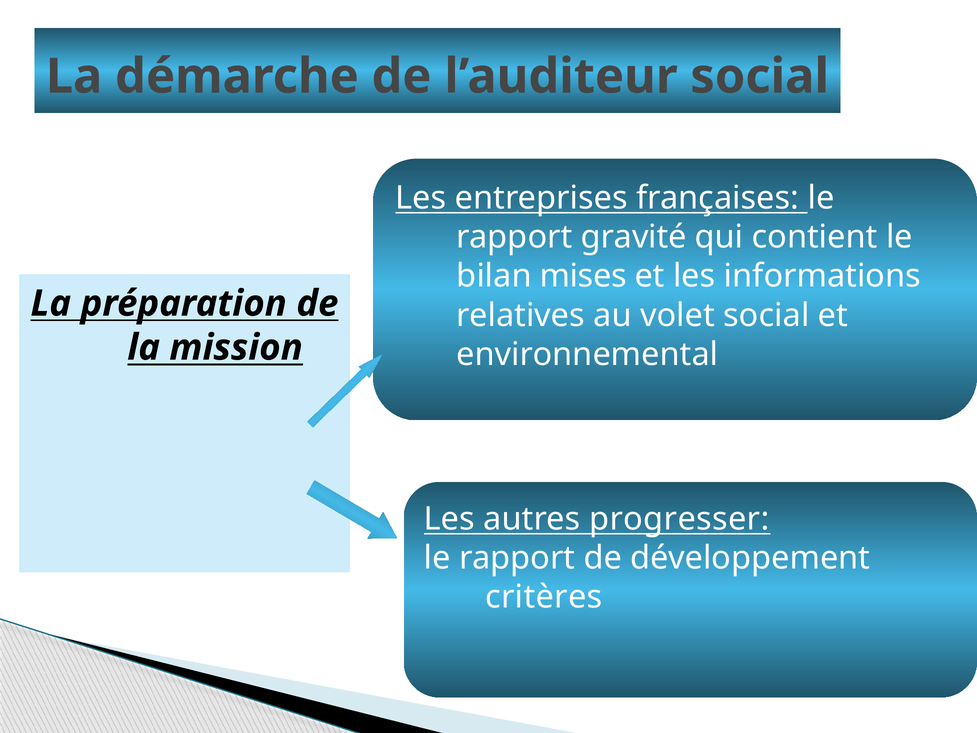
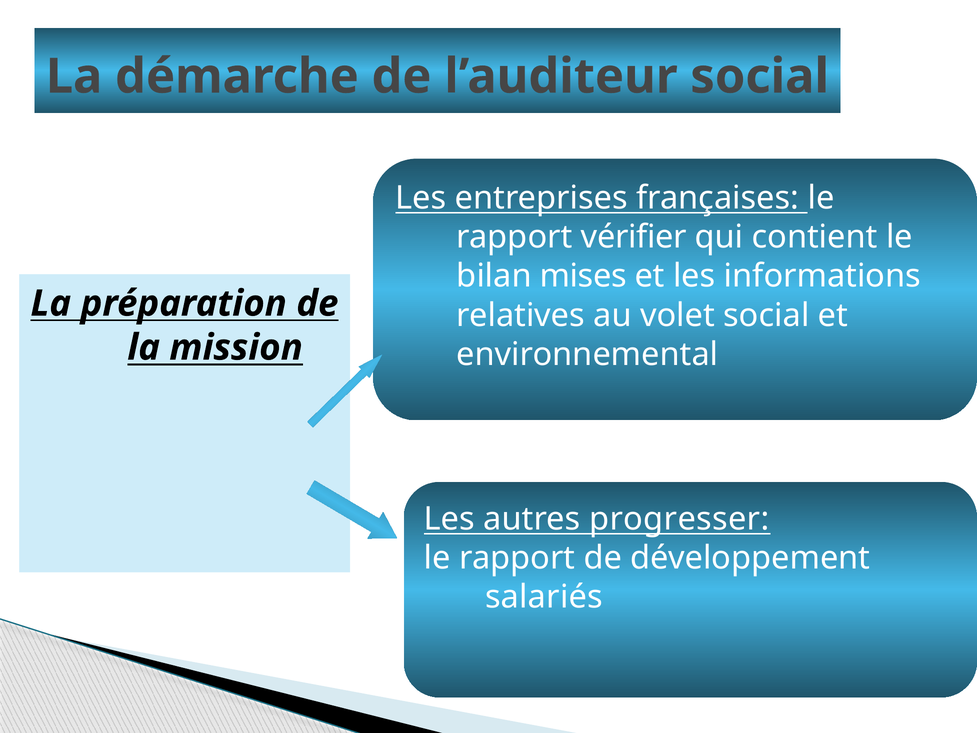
gravité: gravité -> vérifier
critères: critères -> salariés
